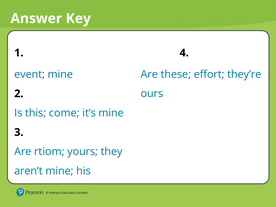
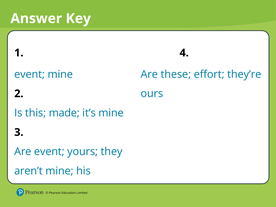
come: come -> made
Are rtiom: rtiom -> event
